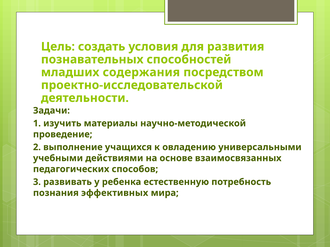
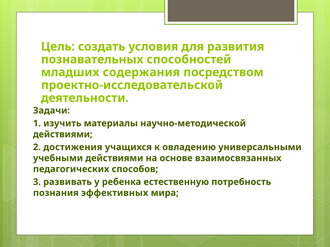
проведение at (63, 135): проведение -> действиями
выполнение: выполнение -> достижения
